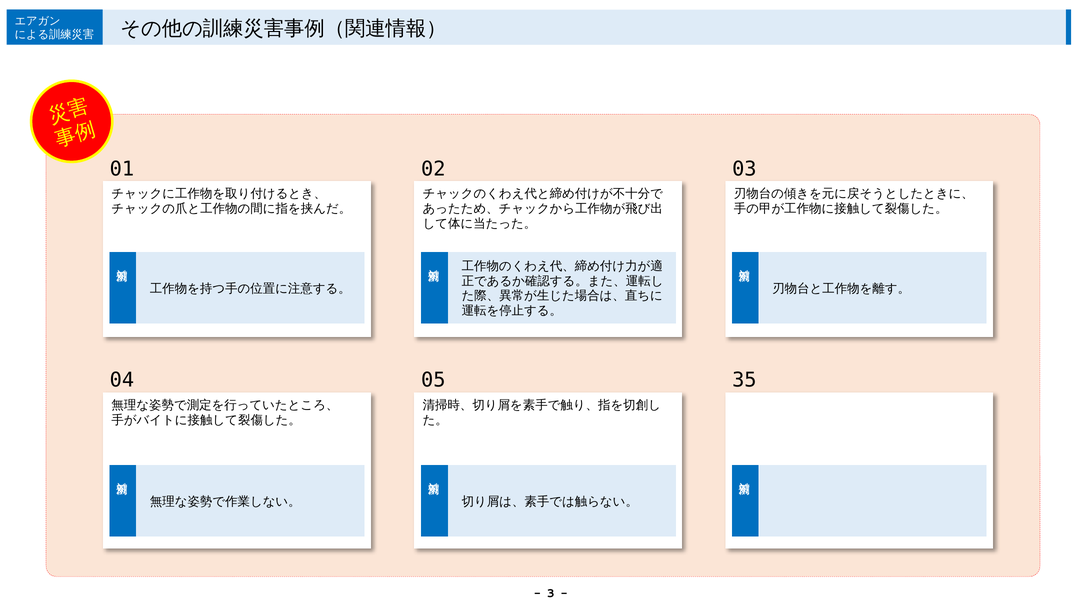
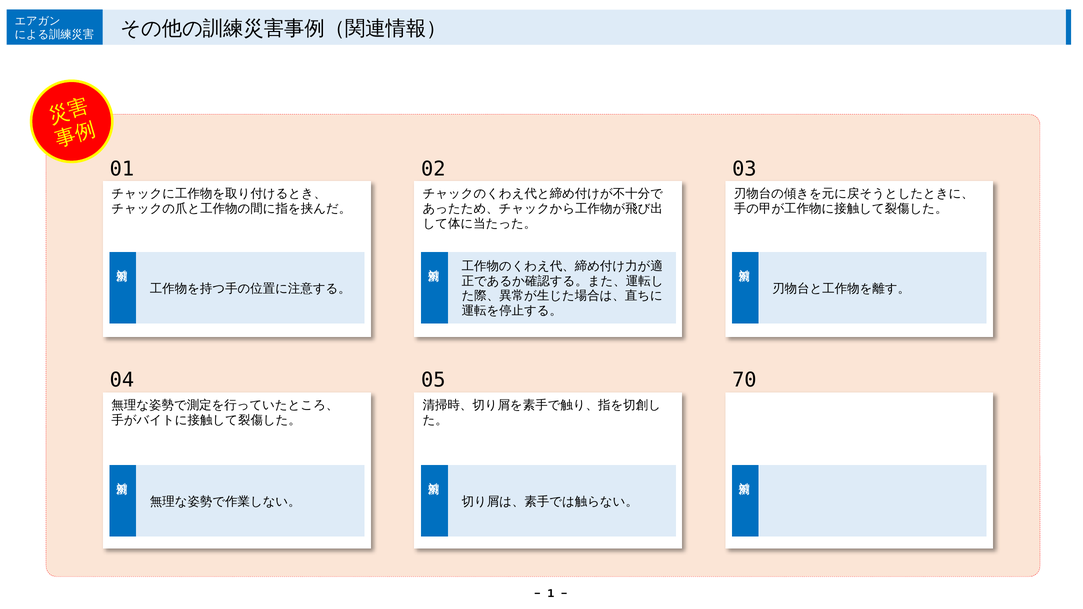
35: 35 -> 70
3: 3 -> 1
